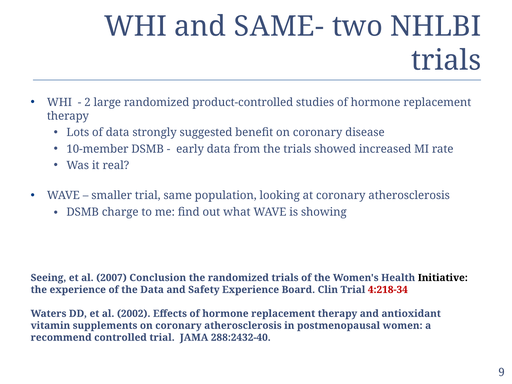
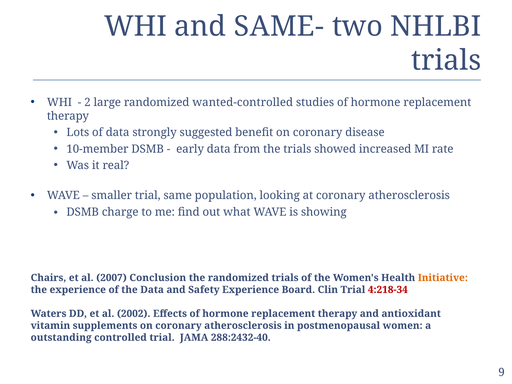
product-controlled: product-controlled -> wanted-controlled
Seeing: Seeing -> Chairs
Initiative colour: black -> orange
recommend: recommend -> outstanding
